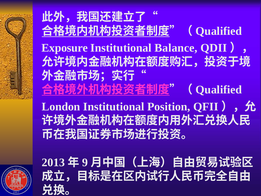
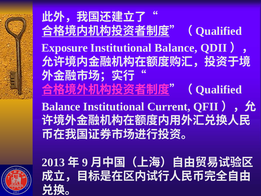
London at (61, 106): London -> Balance
Position: Position -> Current
